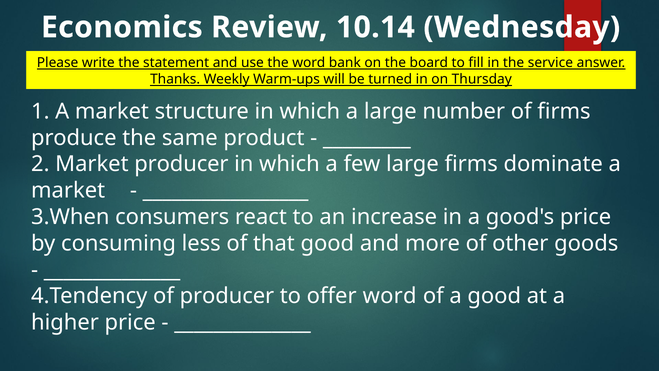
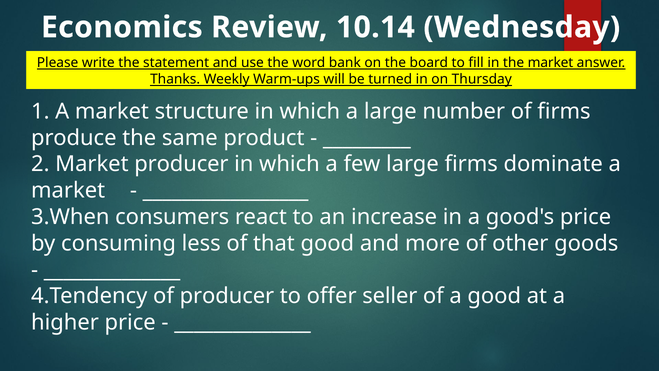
the service: service -> market
offer word: word -> seller
